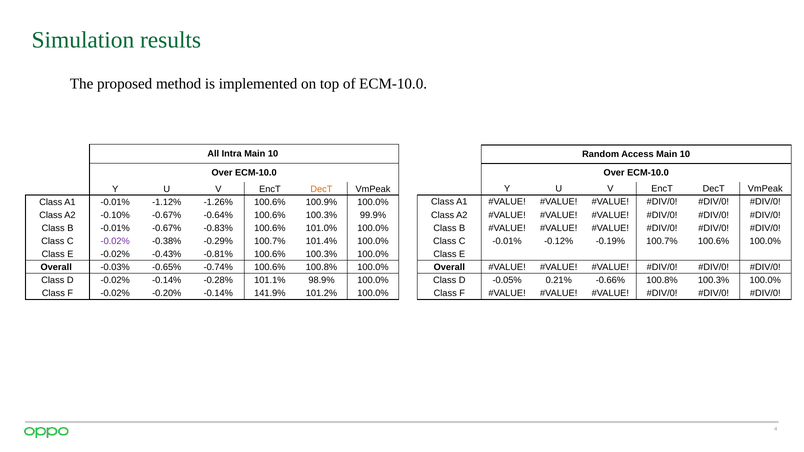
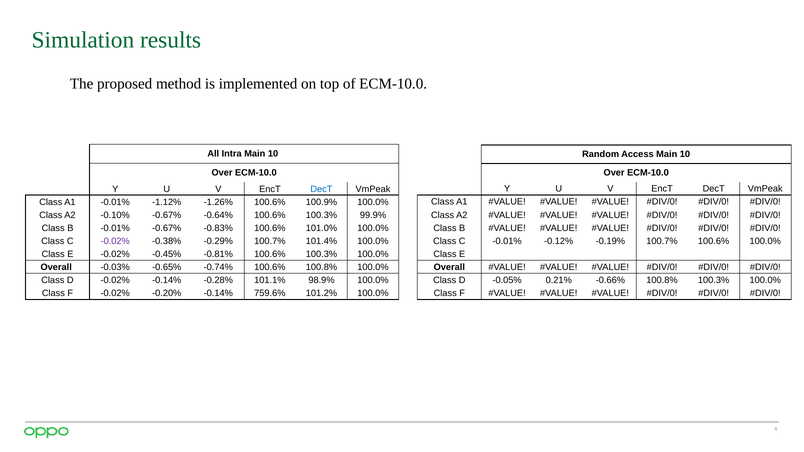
DecT at (321, 189) colour: orange -> blue
-0.43%: -0.43% -> -0.45%
141.9%: 141.9% -> 759.6%
